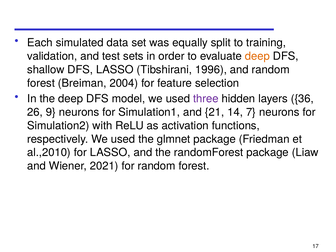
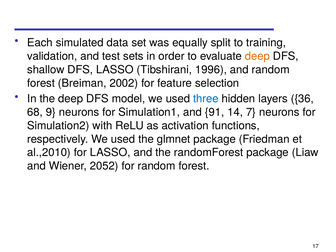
2004: 2004 -> 2002
three colour: purple -> blue
26: 26 -> 68
21: 21 -> 91
2021: 2021 -> 2052
